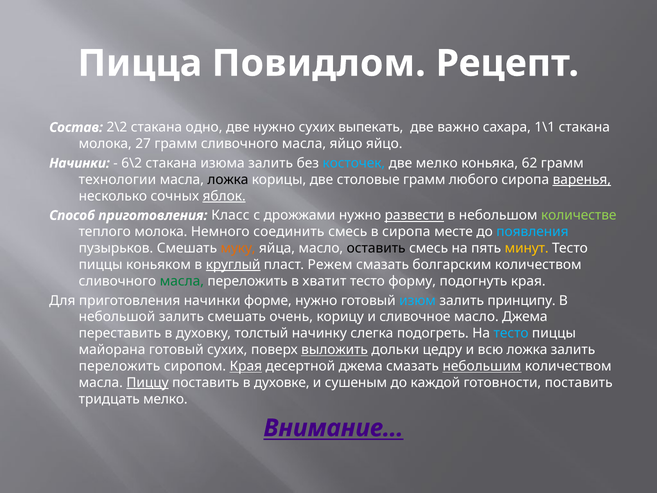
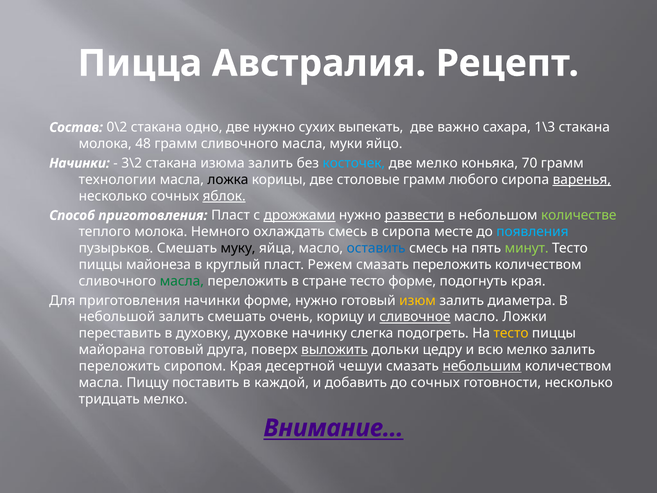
Повидлом: Повидлом -> Австралия
2\2: 2\2 -> 0\2
1\1: 1\1 -> 1\3
27: 27 -> 48
масла яйцо: яйцо -> муки
6\2: 6\2 -> 3\2
62: 62 -> 70
приготовления Класс: Класс -> Пласт
дрожжами underline: none -> present
соединить: соединить -> охлаждать
муку colour: orange -> black
оставить colour: black -> blue
минут colour: yellow -> light green
коньяком: коньяком -> майонеза
круглый underline: present -> none
смазать болгарским: болгарским -> переложить
хватит: хватит -> стране
тесто форму: форму -> форме
изюм colour: light blue -> yellow
принципу: принципу -> диаметра
сливочное underline: none -> present
масло Джема: Джема -> Ложки
толстый: толстый -> духовке
тесто at (511, 333) colour: light blue -> yellow
готовый сухих: сухих -> друга
всю ложка: ложка -> мелко
Края at (246, 366) underline: present -> none
десертной джема: джема -> чешуи
Пиццу underline: present -> none
духовке: духовке -> каждой
сушеным: сушеным -> добавить
до каждой: каждой -> сочных
готовности поставить: поставить -> несколько
